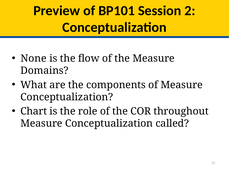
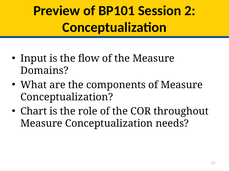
None: None -> Input
called: called -> needs
